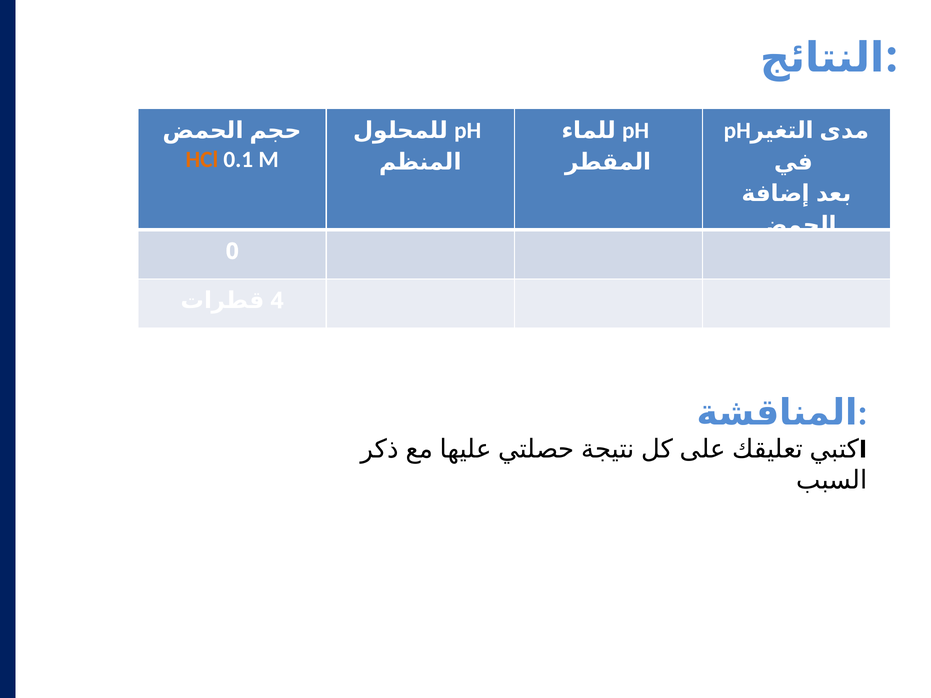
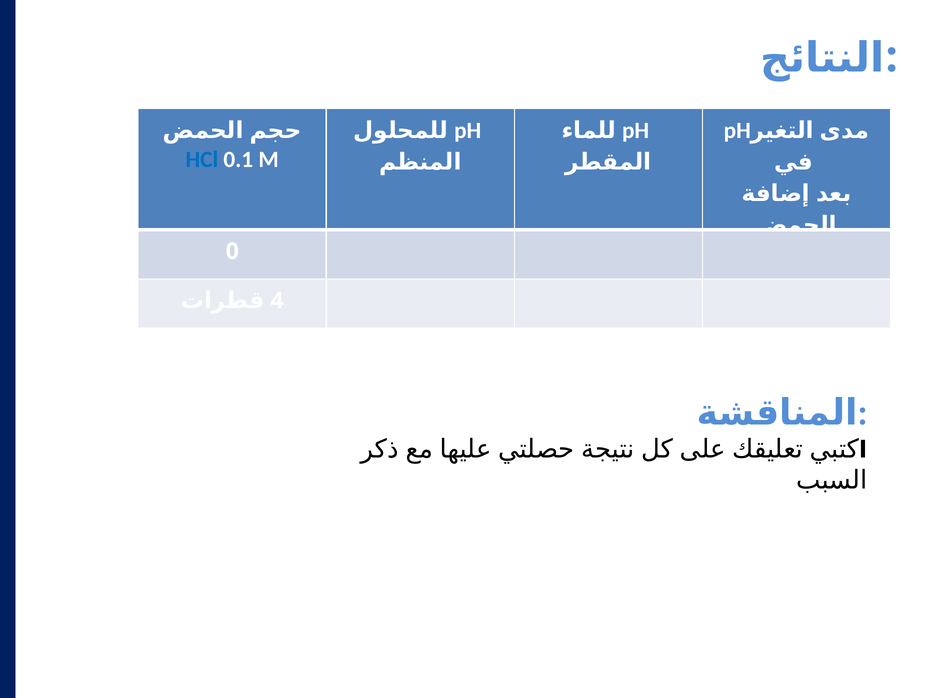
HCl colour: orange -> blue
